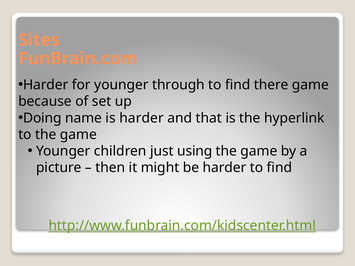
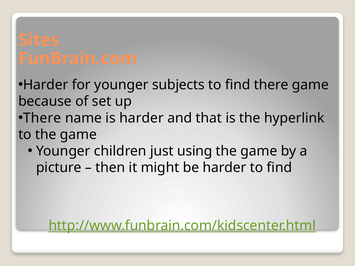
through: through -> subjects
Doing at (42, 118): Doing -> There
